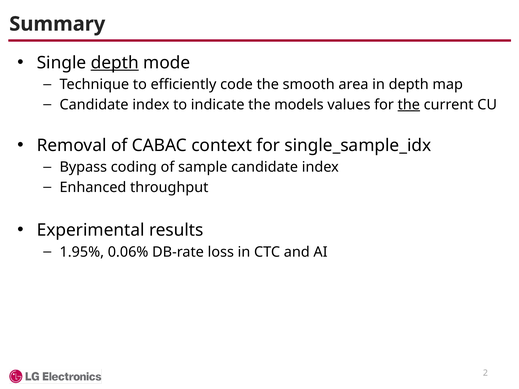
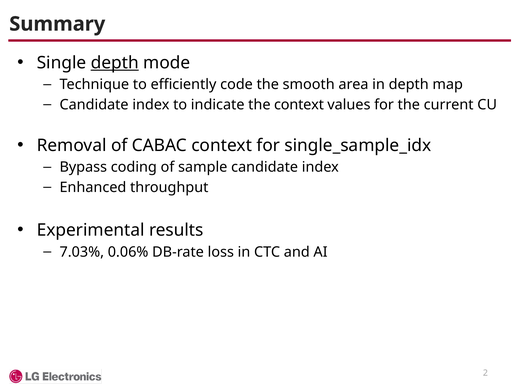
the models: models -> context
the at (409, 105) underline: present -> none
1.95%: 1.95% -> 7.03%
